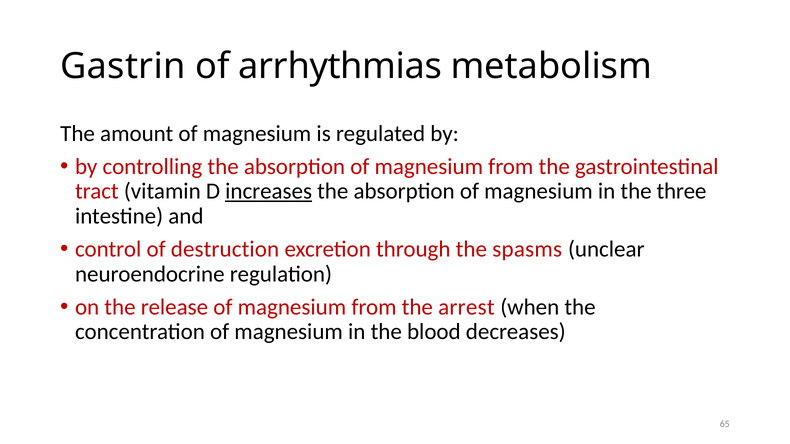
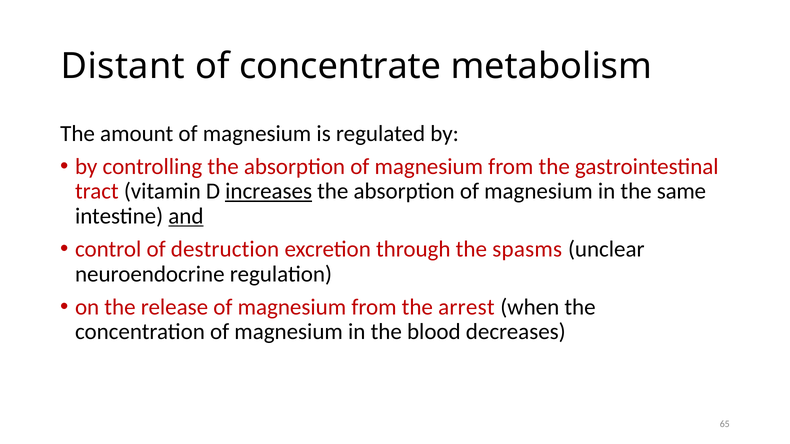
Gastrin: Gastrin -> Distant
arrhythmias: arrhythmias -> concentrate
three: three -> same
and underline: none -> present
